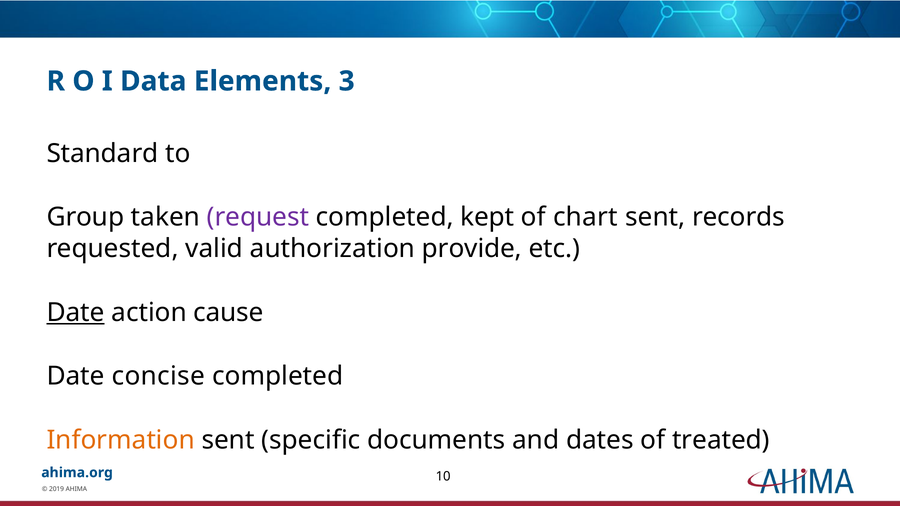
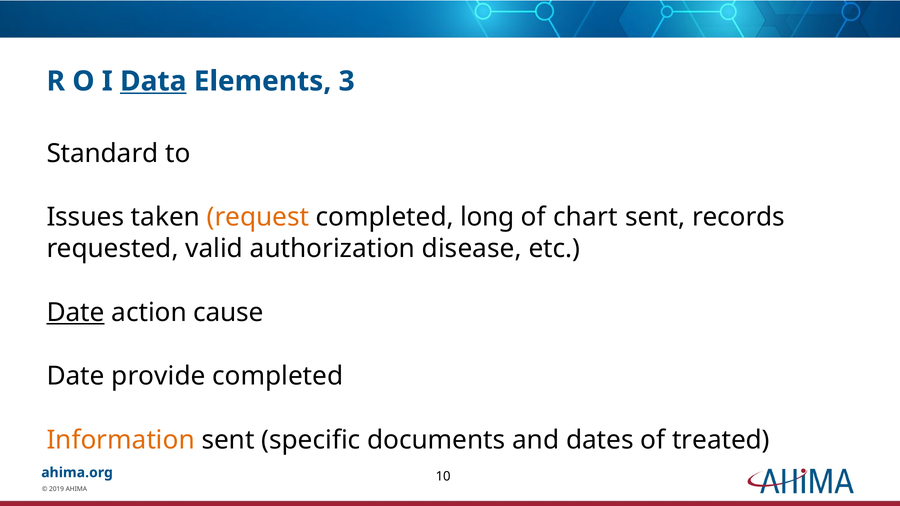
Data underline: none -> present
Group: Group -> Issues
request colour: purple -> orange
kept: kept -> long
provide: provide -> disease
concise: concise -> provide
